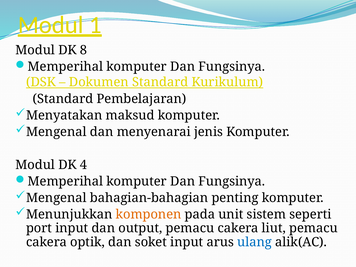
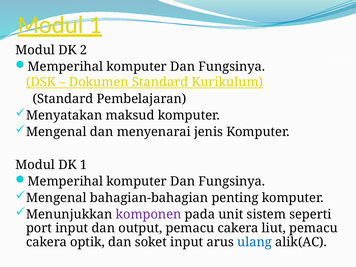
8: 8 -> 2
DK 4: 4 -> 1
komponen colour: orange -> purple
